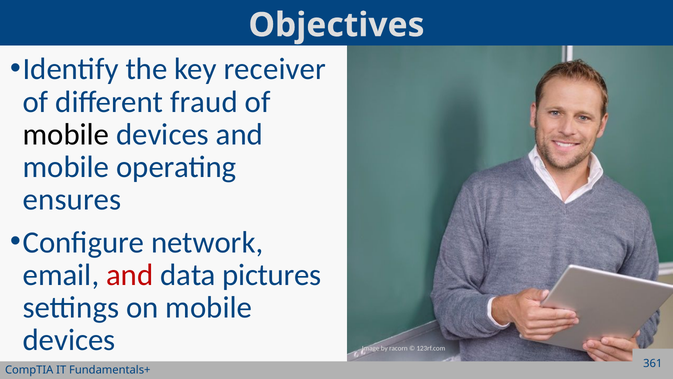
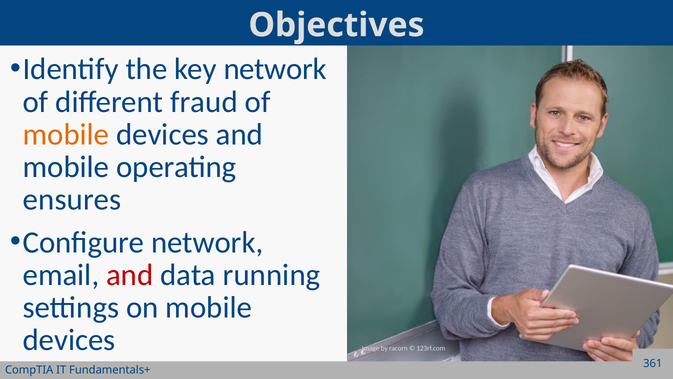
key receiver: receiver -> network
mobile at (66, 134) colour: black -> orange
pictures: pictures -> running
